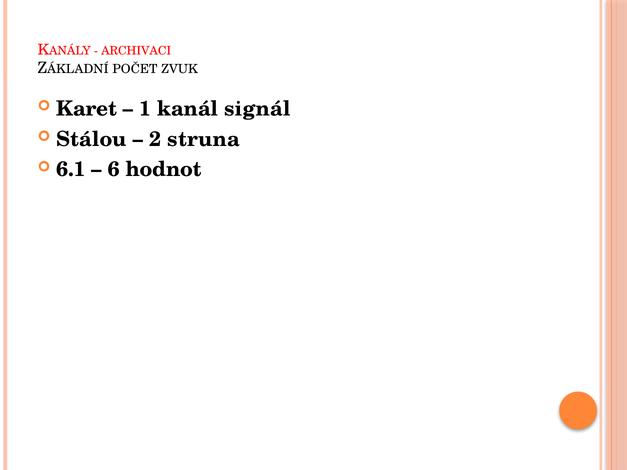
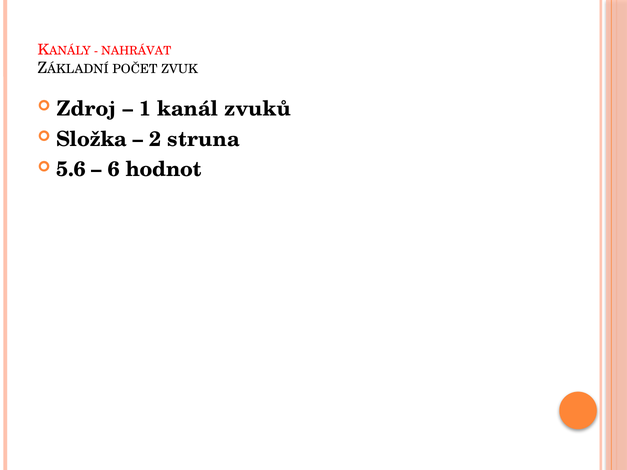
ARCHIVACI: ARCHIVACI -> NAHRÁVAT
Karet: Karet -> Zdroj
signál: signál -> zvuků
Stálou: Stálou -> Složka
6.1: 6.1 -> 5.6
